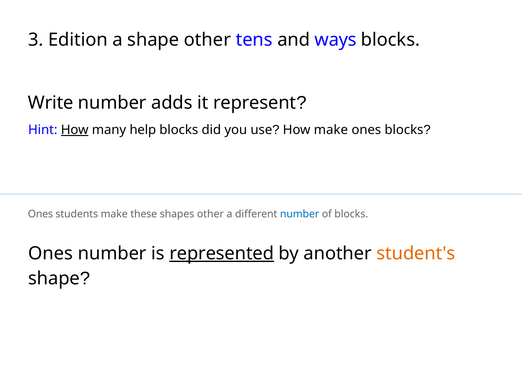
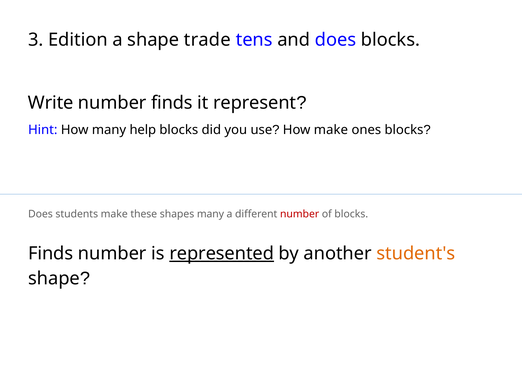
shape other: other -> trade
and ways: ways -> does
number adds: adds -> finds
How at (75, 130) underline: present -> none
Ones at (40, 214): Ones -> Does
shapes other: other -> many
number at (300, 214) colour: blue -> red
Ones at (51, 254): Ones -> Finds
